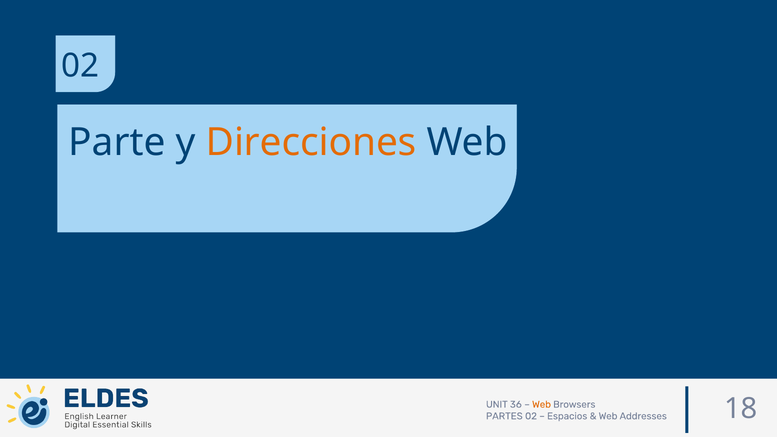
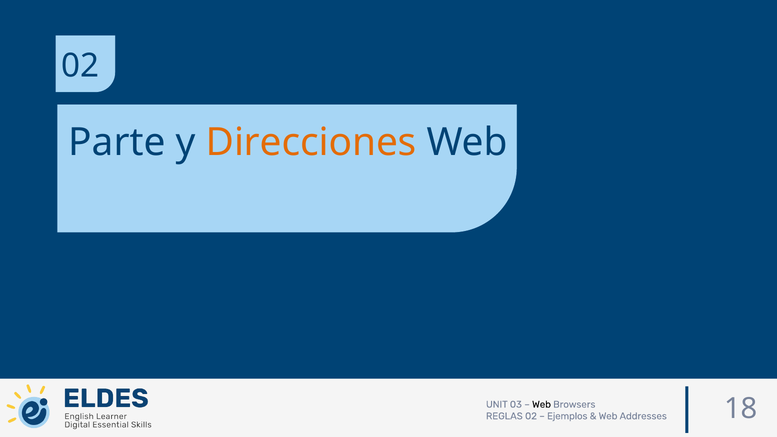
36: 36 -> 03
Web at (541, 404) colour: orange -> black
PARTES: PARTES -> REGLAS
Espacios: Espacios -> Ejemplos
